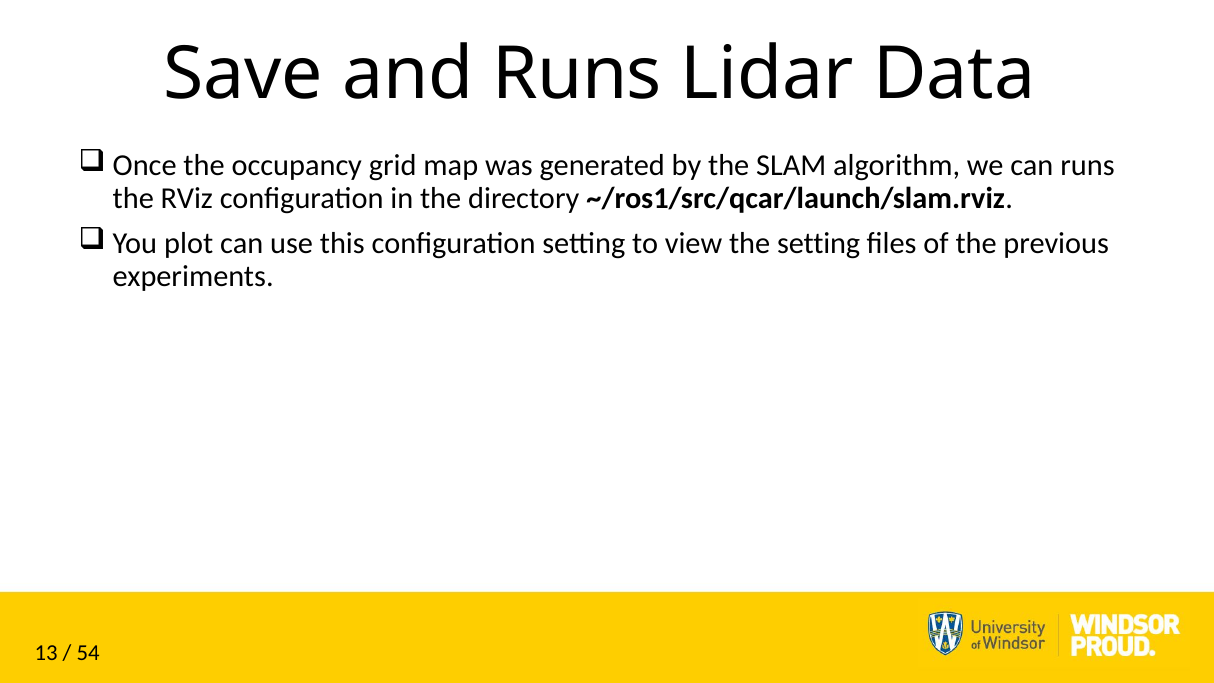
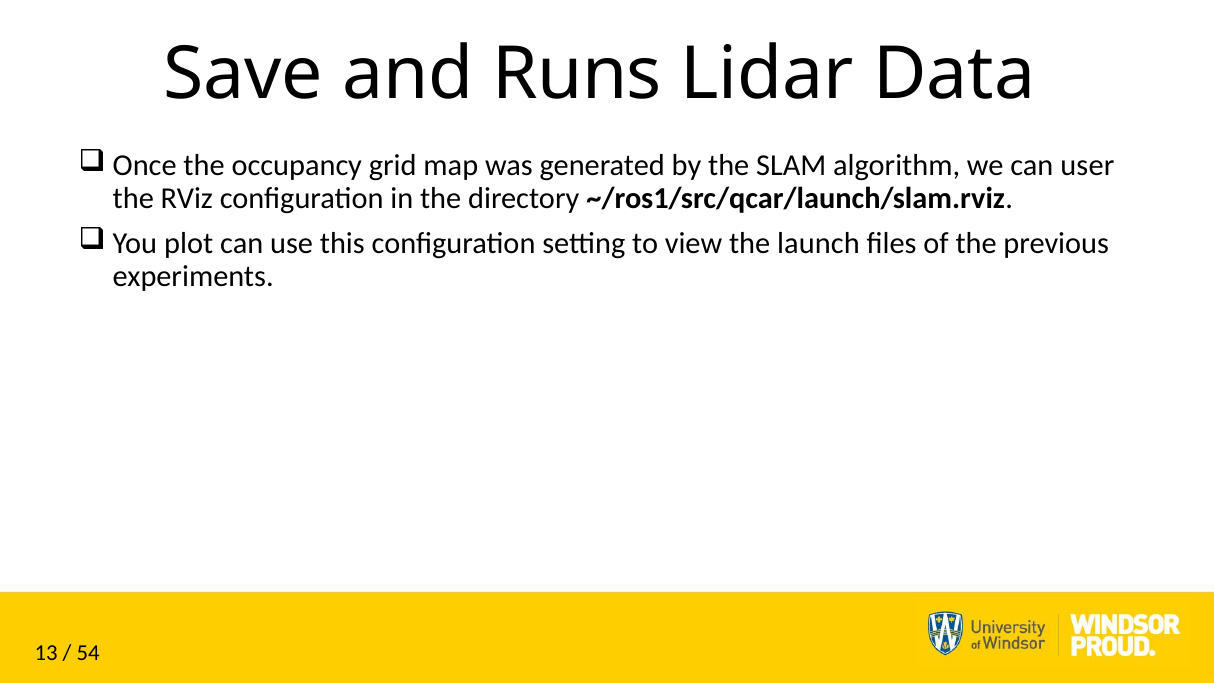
can runs: runs -> user
the setting: setting -> launch
